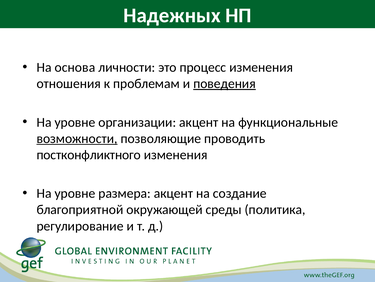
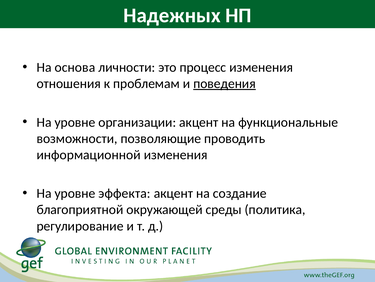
возможности underline: present -> none
постконфликтного: постконфликтного -> информационной
размера: размера -> эффекта
